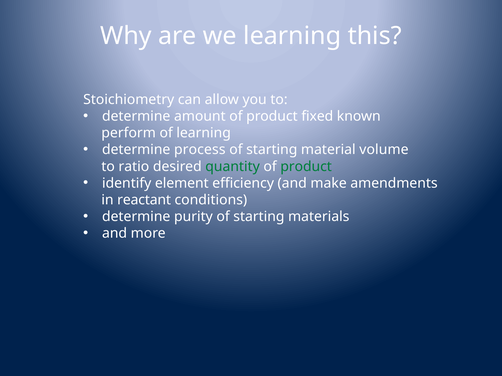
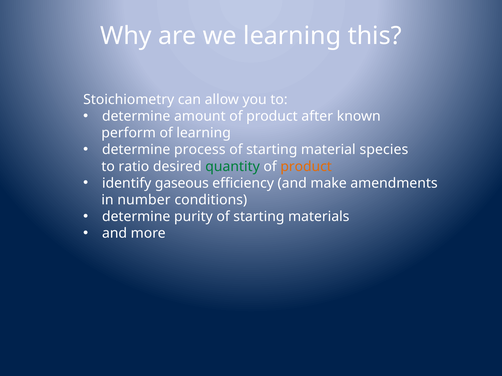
fixed: fixed -> after
volume: volume -> species
product at (306, 167) colour: green -> orange
element: element -> gaseous
reactant: reactant -> number
